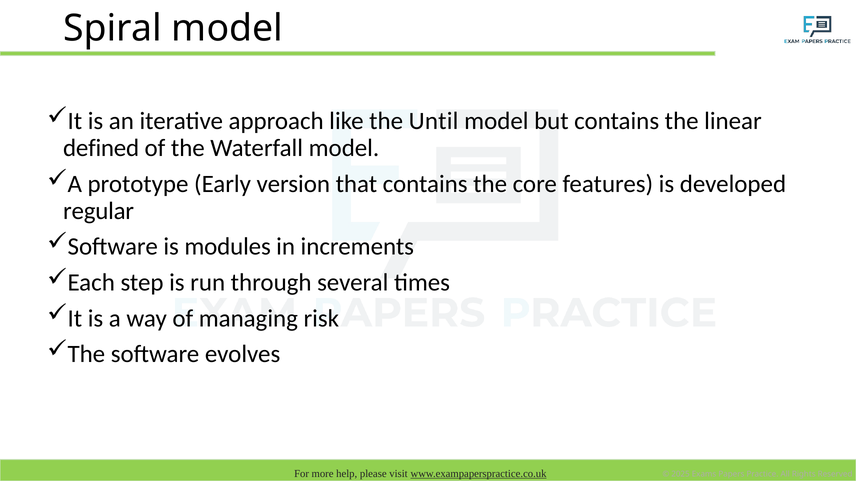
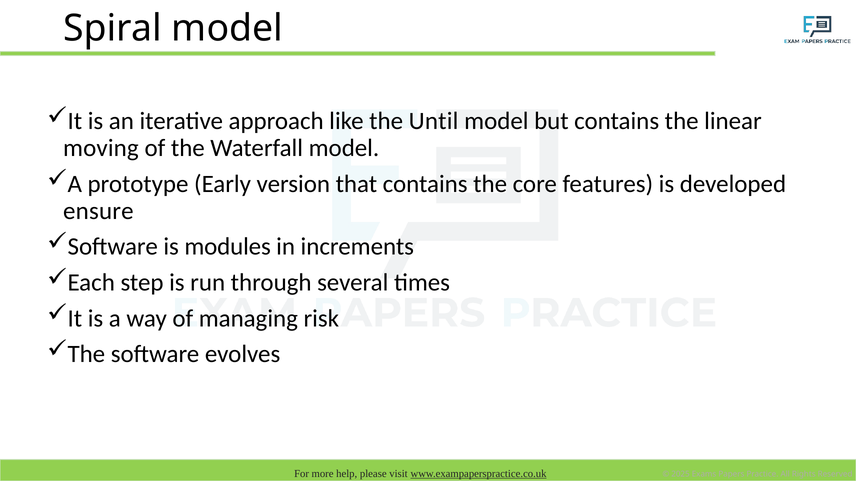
defined: defined -> moving
regular: regular -> ensure
